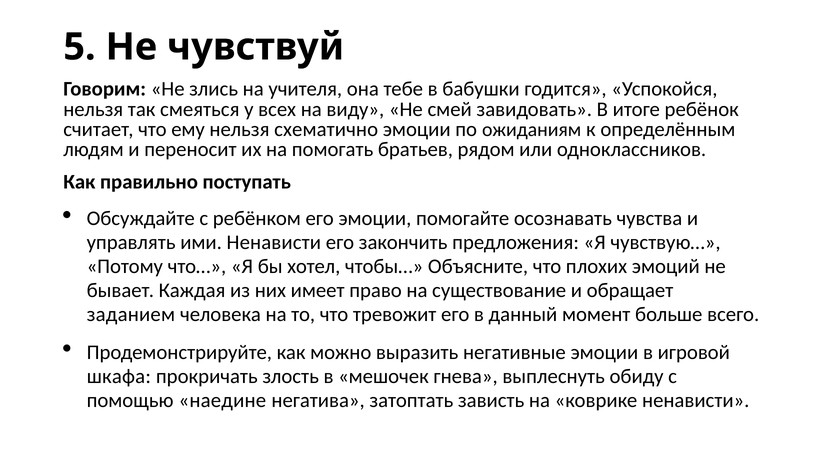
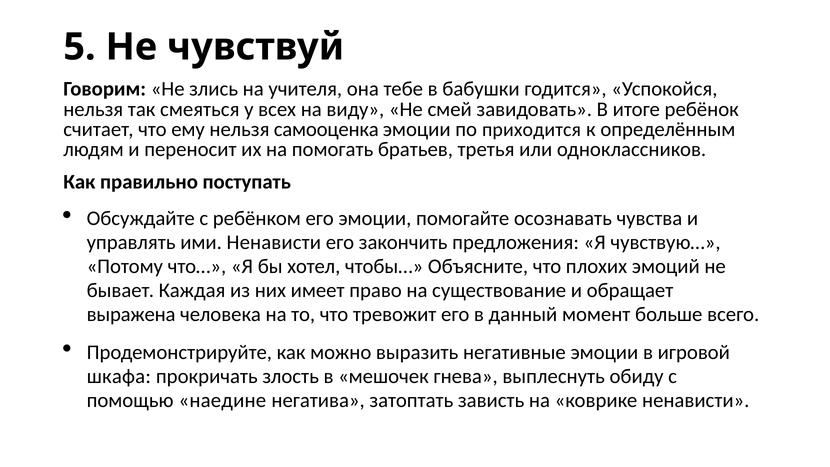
схематично: схематично -> самооценка
ожиданиям: ожиданиям -> приходится
рядом: рядом -> третья
заданием: заданием -> выражена
